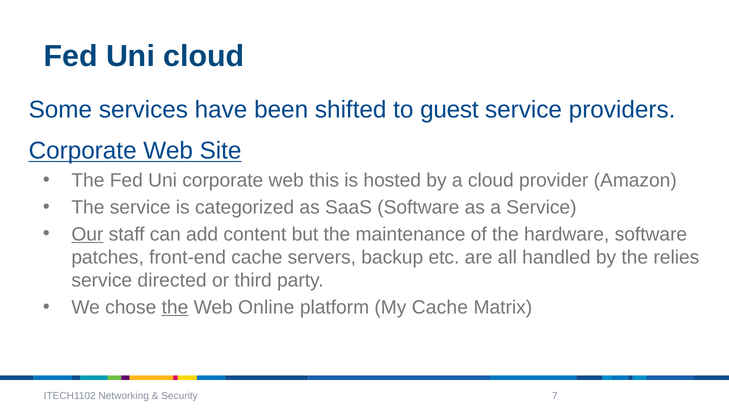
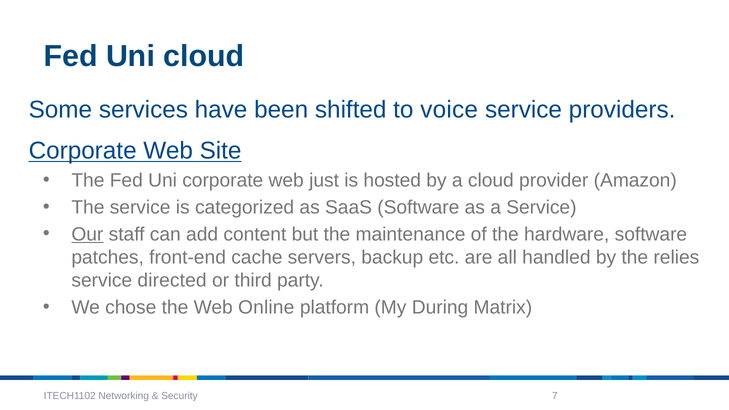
guest: guest -> voice
this: this -> just
the at (175, 307) underline: present -> none
My Cache: Cache -> During
